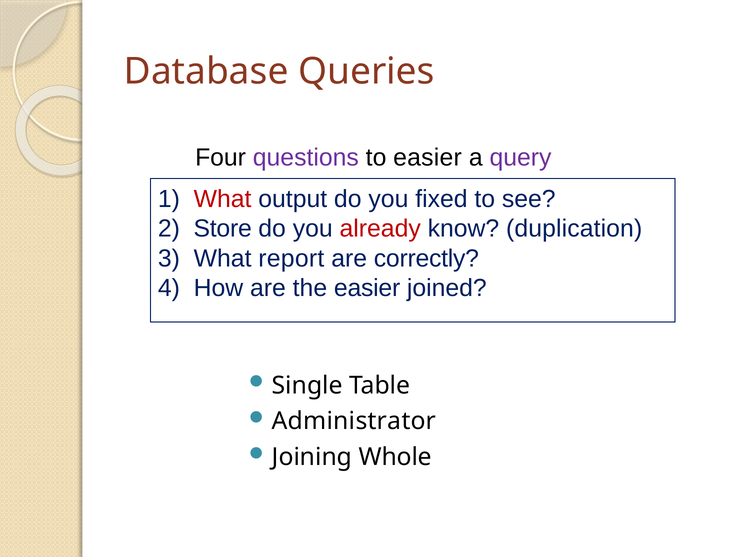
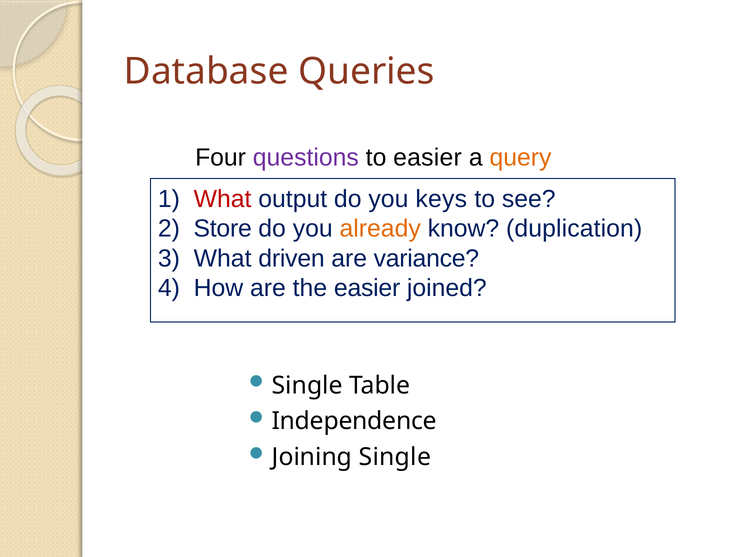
query colour: purple -> orange
fixed: fixed -> keys
already colour: red -> orange
report: report -> driven
correctly: correctly -> variance
Administrator: Administrator -> Independence
Joining Whole: Whole -> Single
